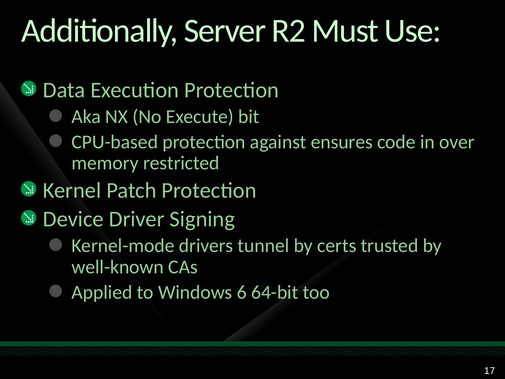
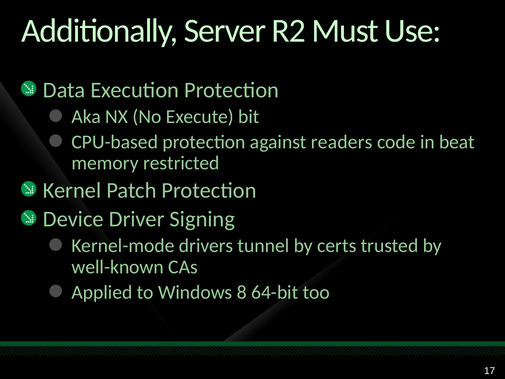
ensures: ensures -> readers
over: over -> beat
6: 6 -> 8
